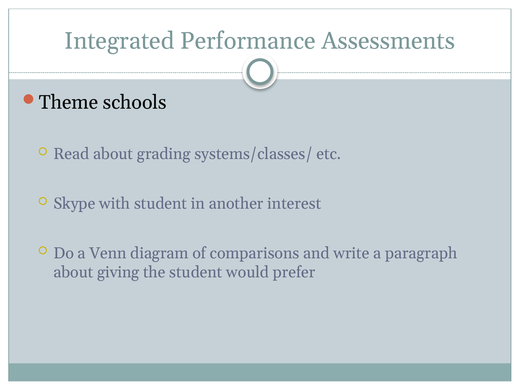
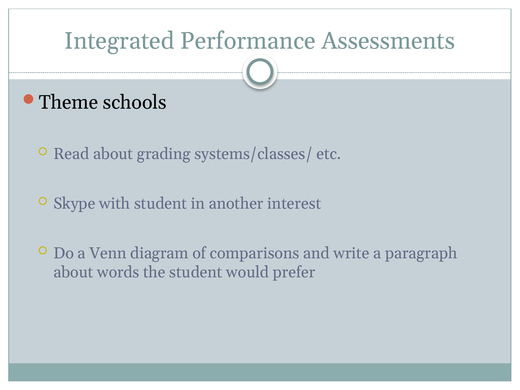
giving: giving -> words
